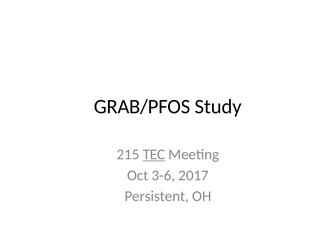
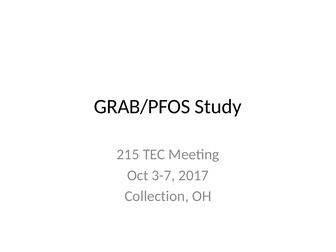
TEC underline: present -> none
3-6: 3-6 -> 3-7
Persistent: Persistent -> Collection
